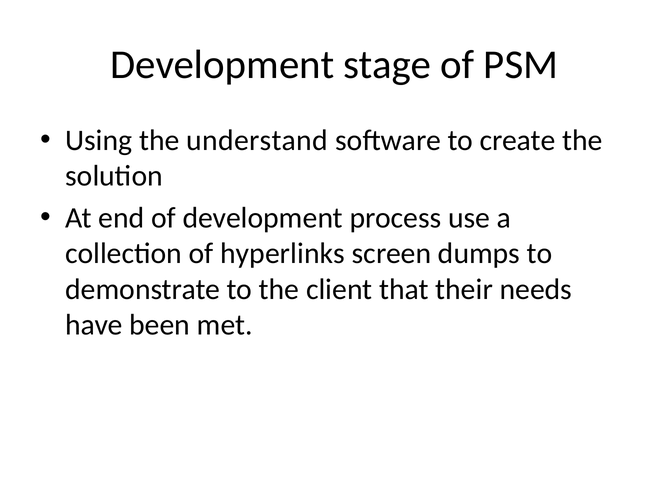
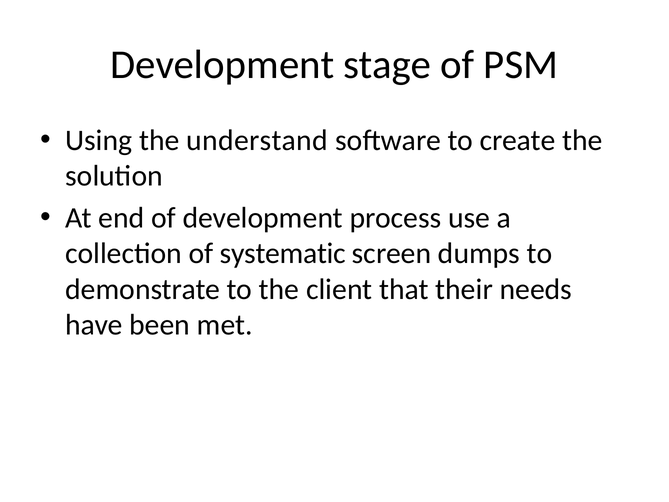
hyperlinks: hyperlinks -> systematic
